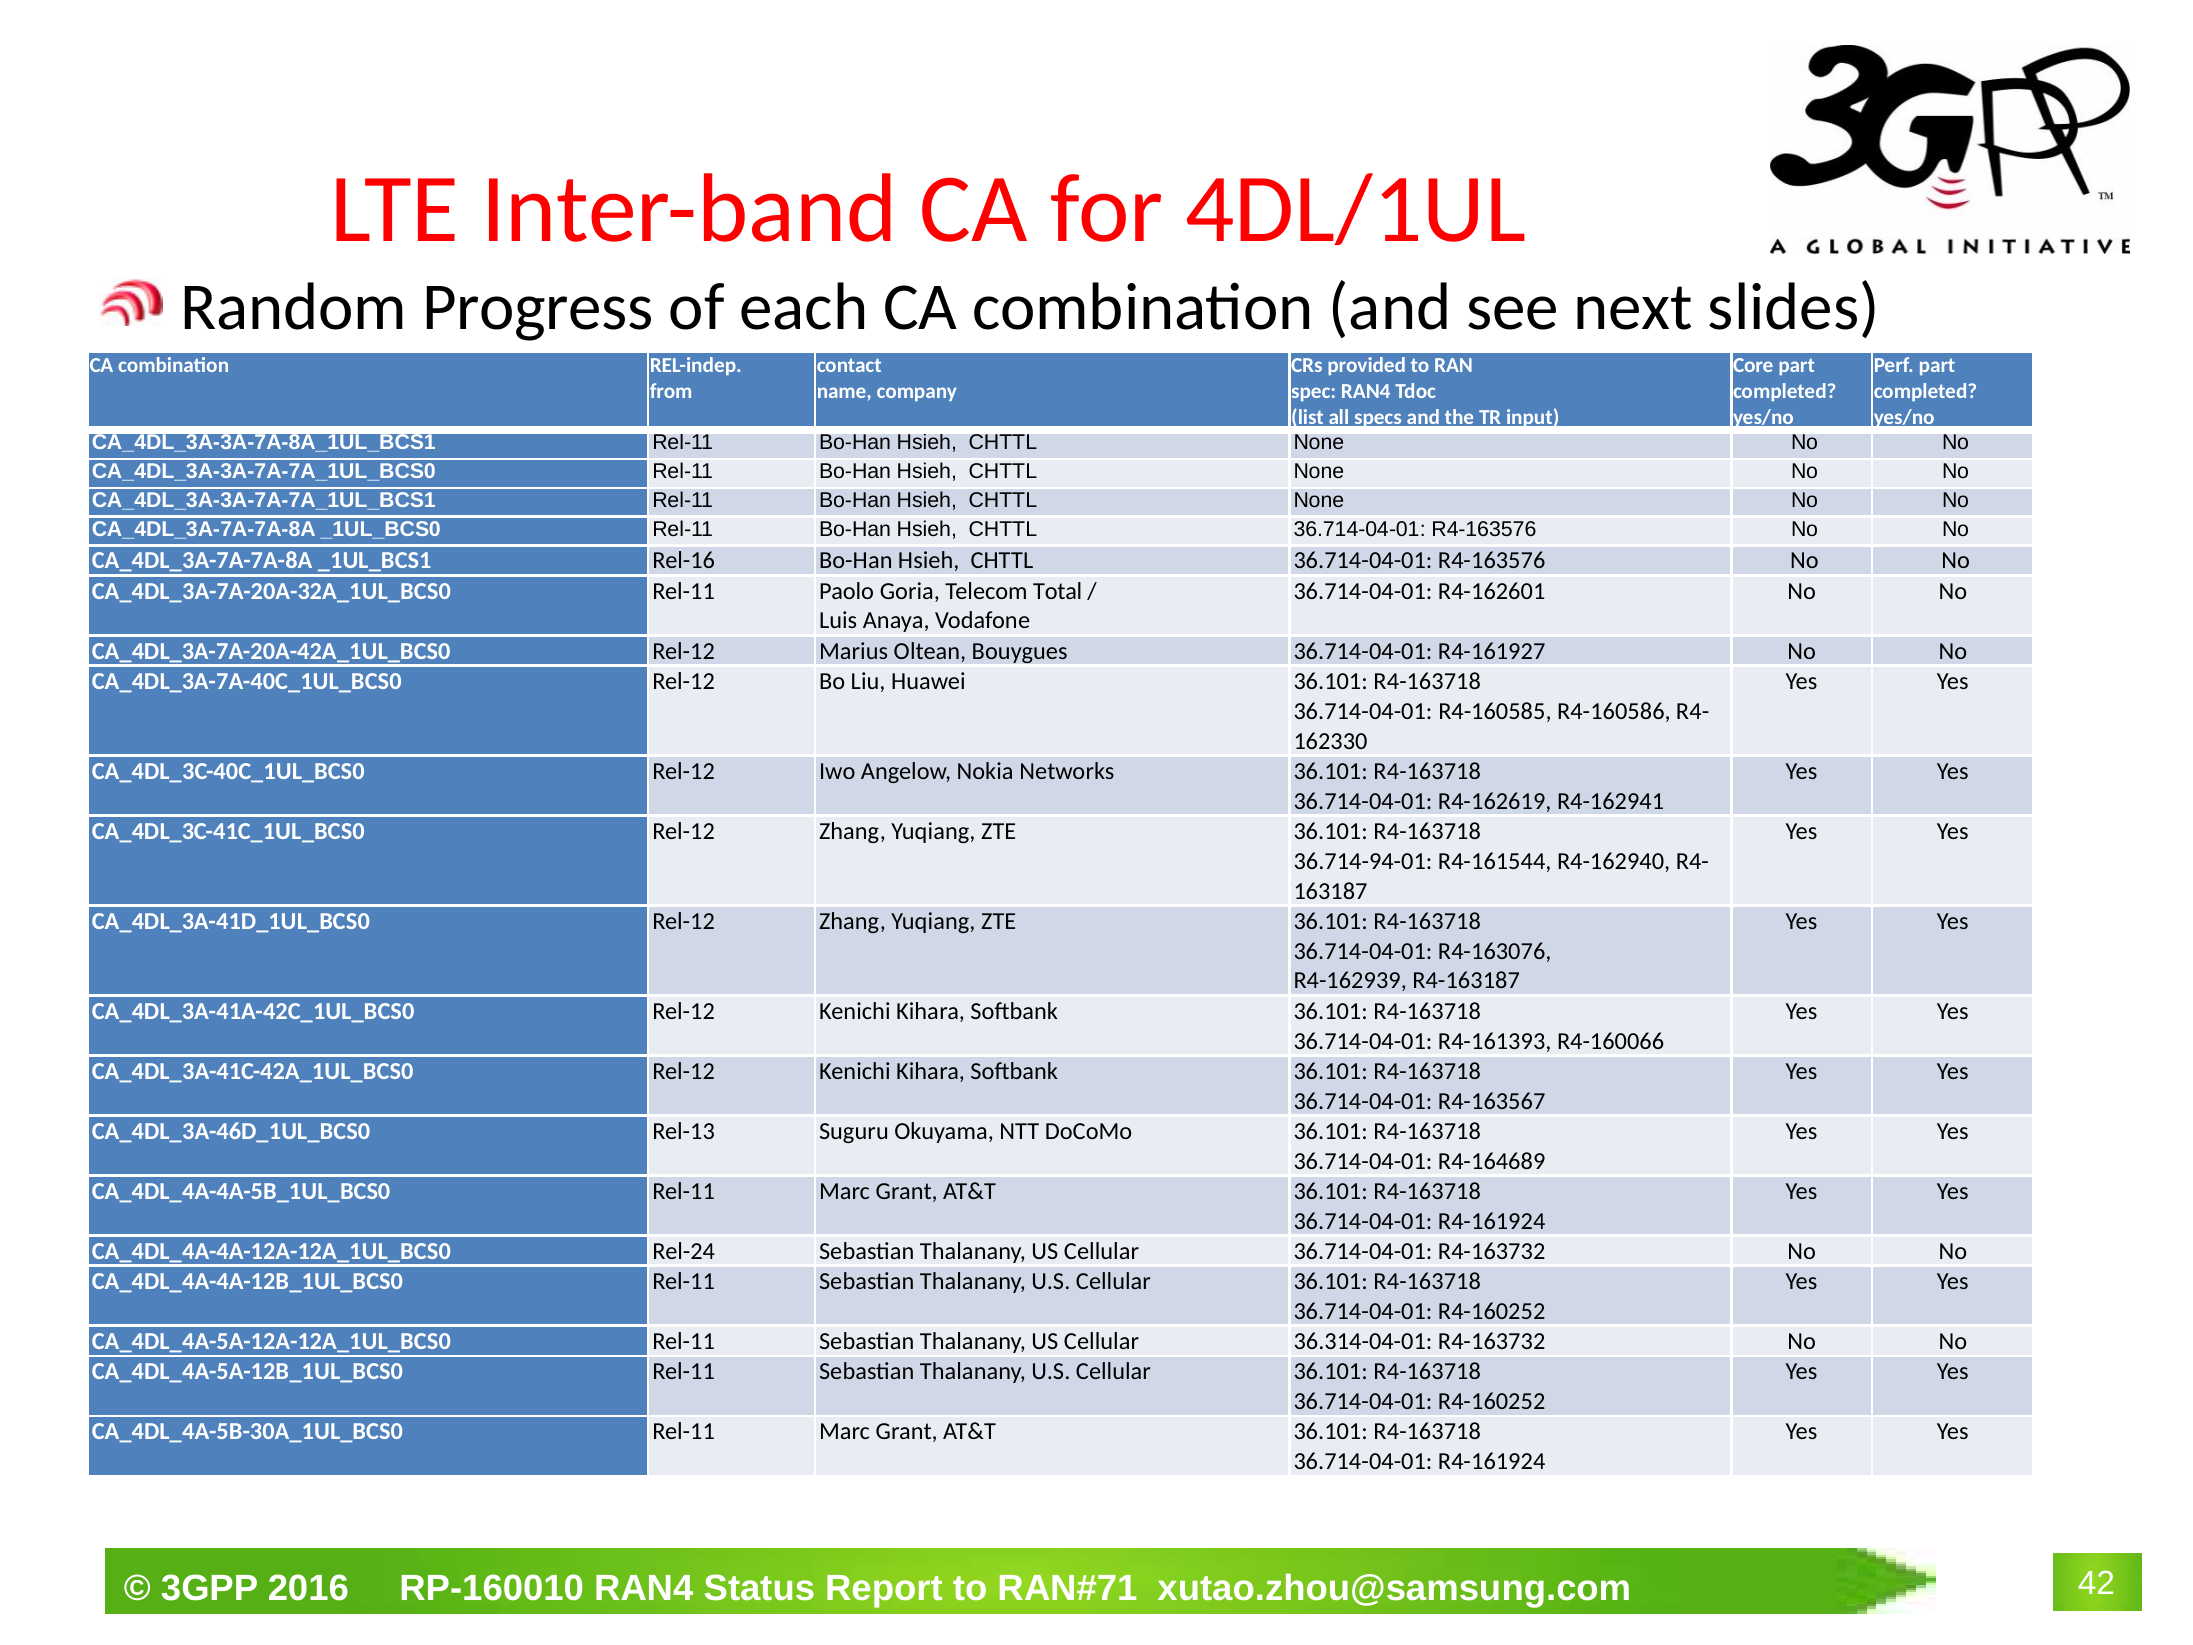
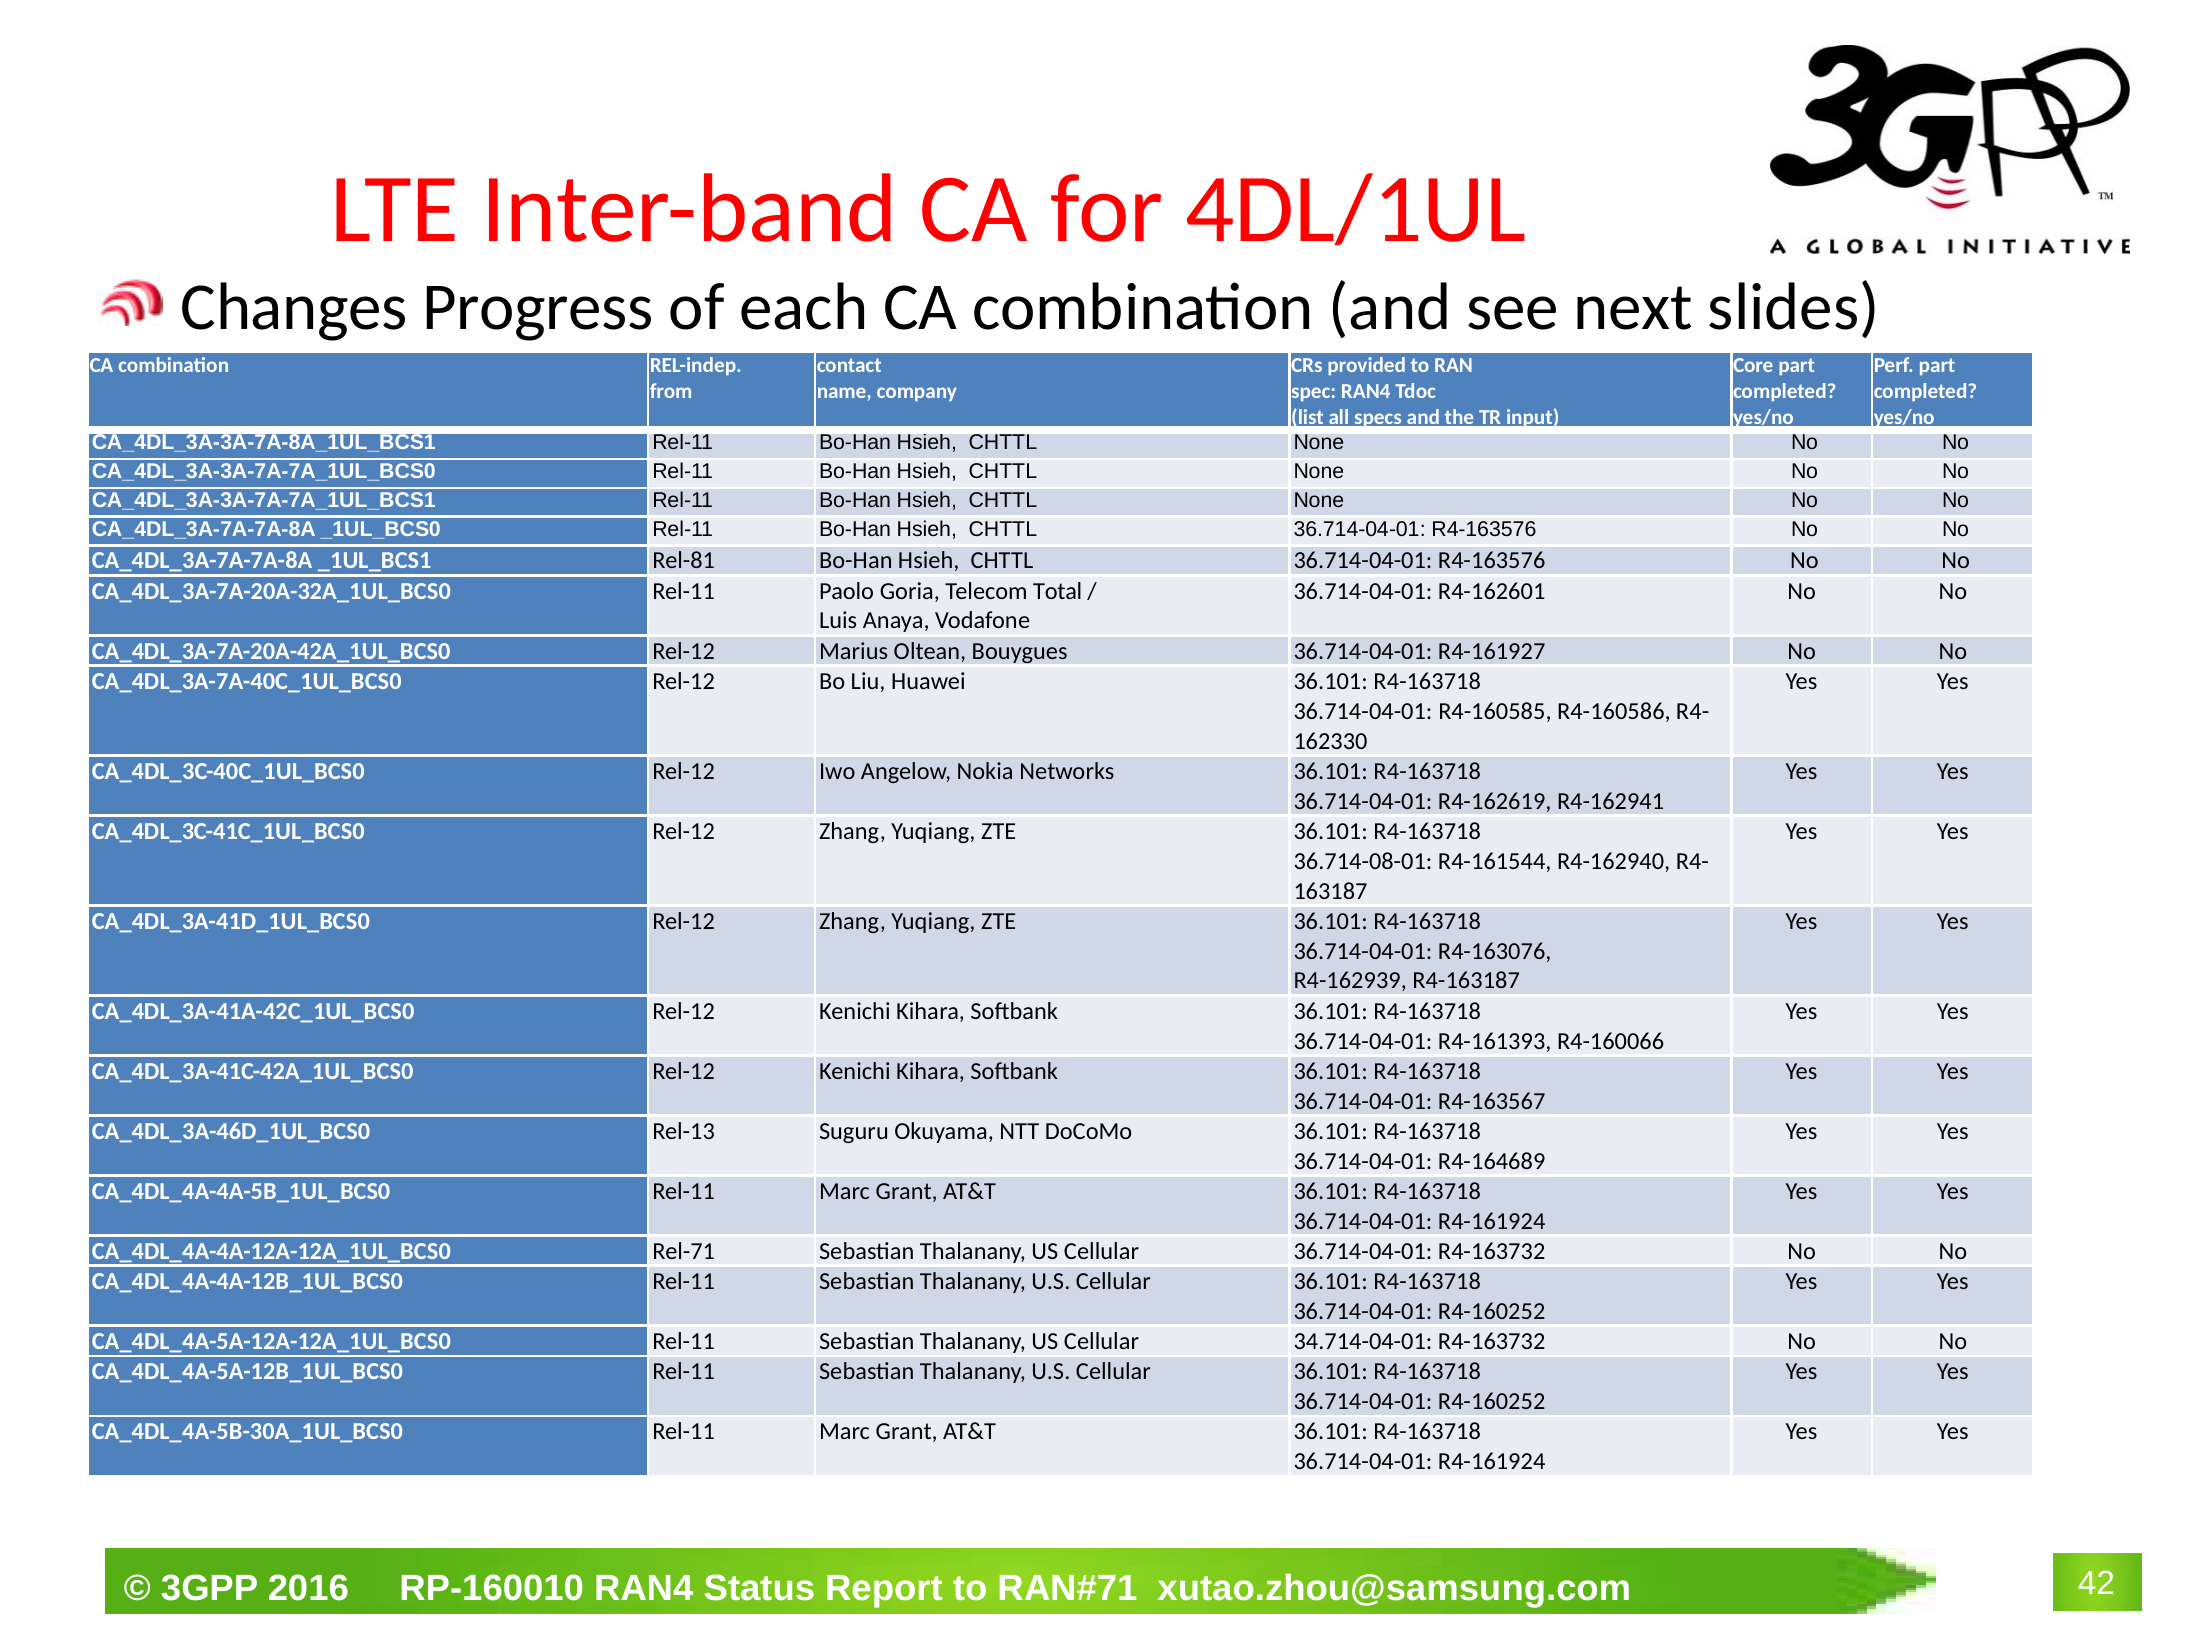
Random: Random -> Changes
Rel-16: Rel-16 -> Rel-81
36.714-94-01: 36.714-94-01 -> 36.714-08-01
Rel-24: Rel-24 -> Rel-71
36.314-04-01: 36.314-04-01 -> 34.714-04-01
